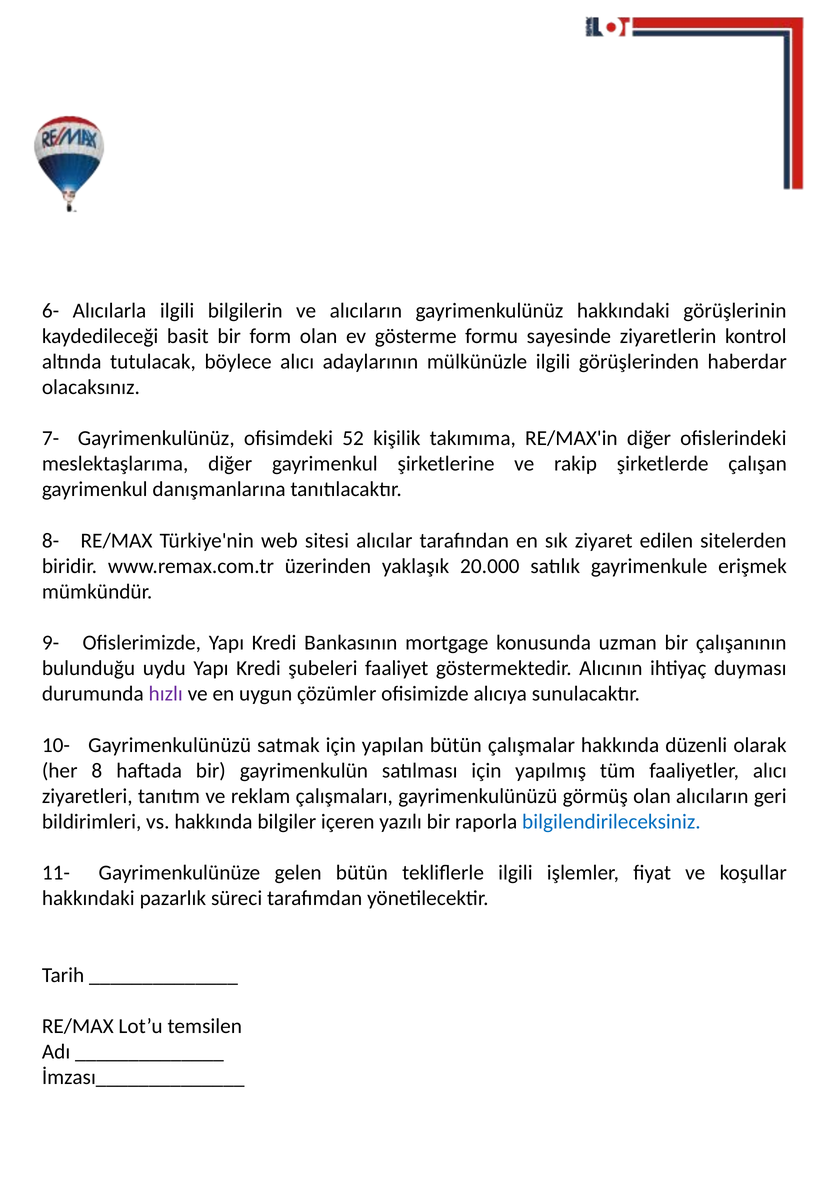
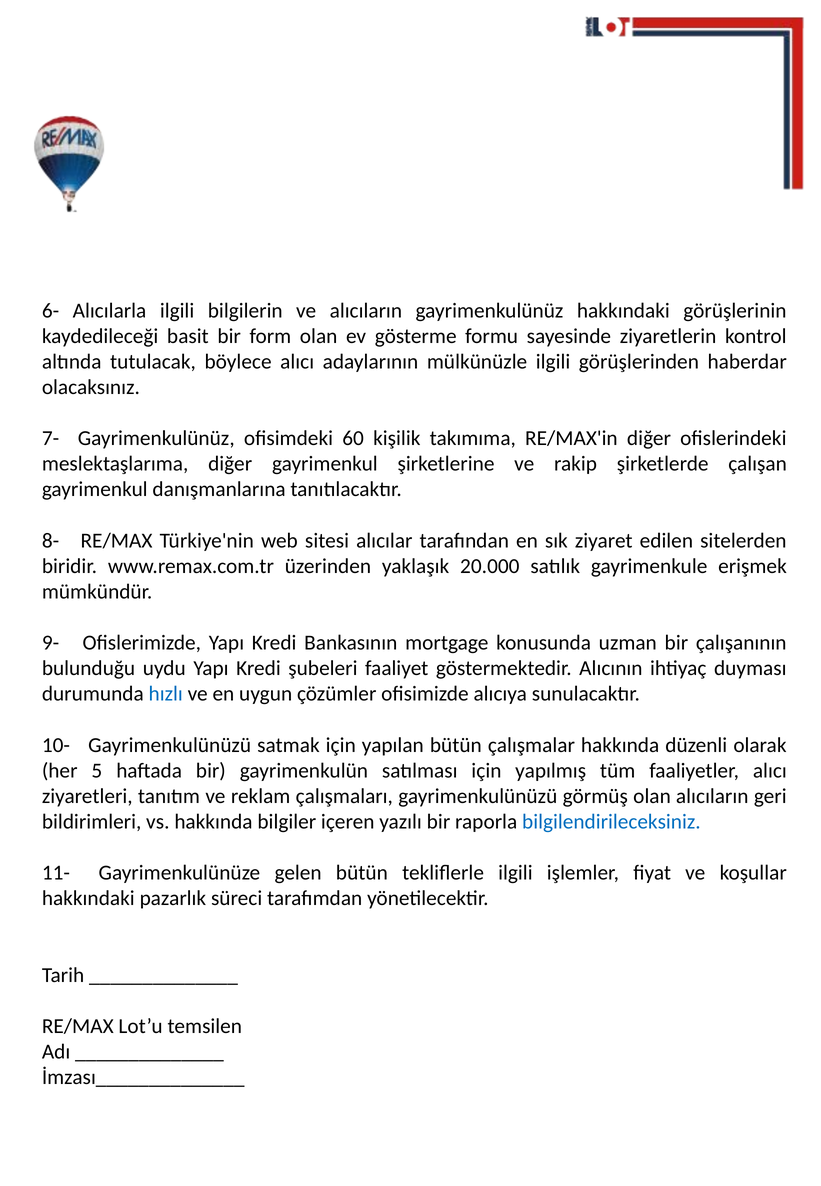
52: 52 -> 60
hızlı colour: purple -> blue
8: 8 -> 5
